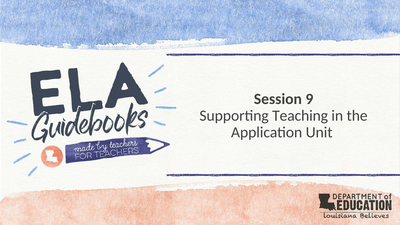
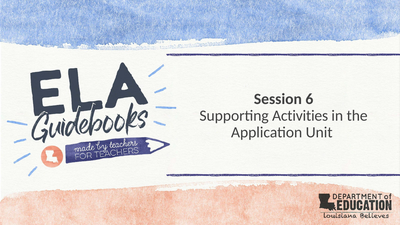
9: 9 -> 6
Teaching: Teaching -> Activities
